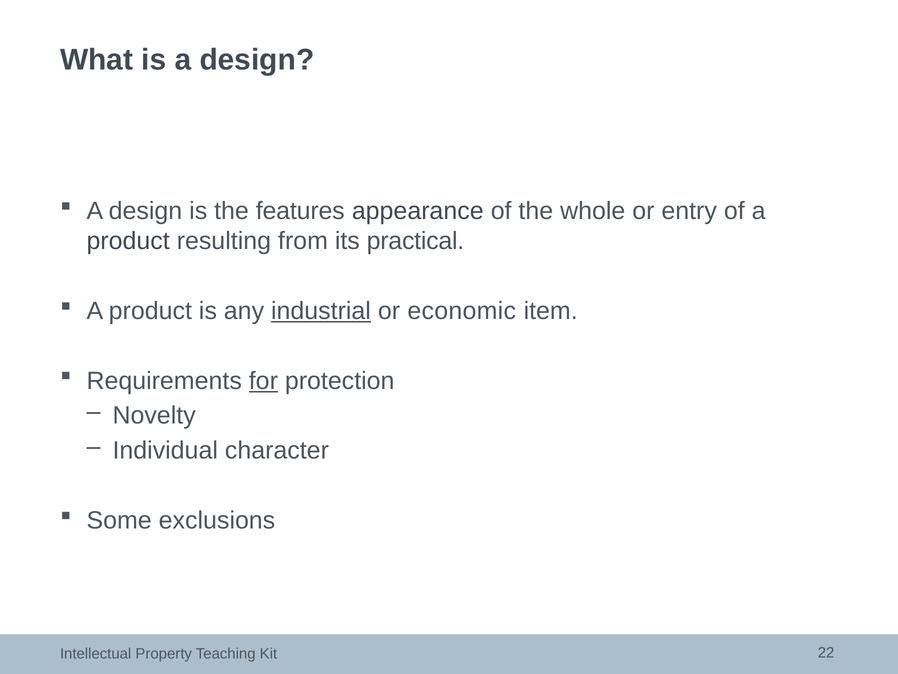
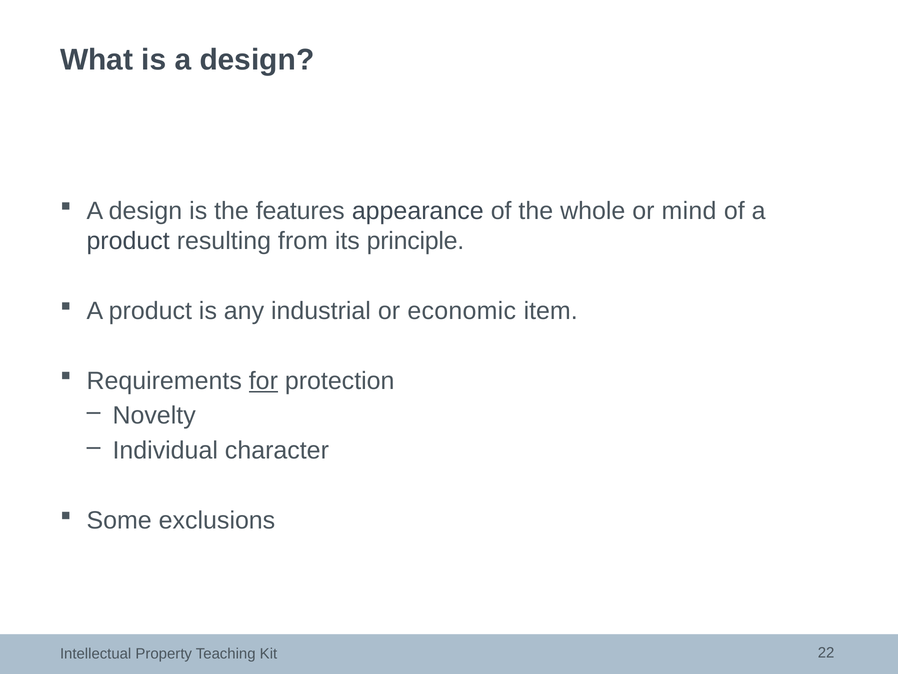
entry: entry -> mind
practical: practical -> principle
industrial underline: present -> none
